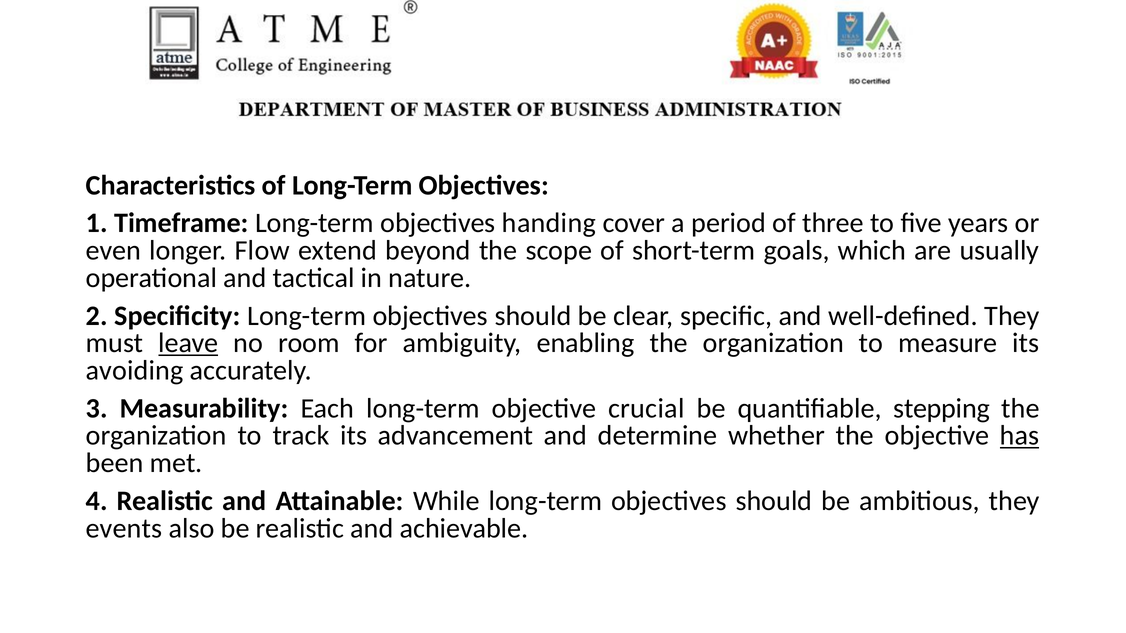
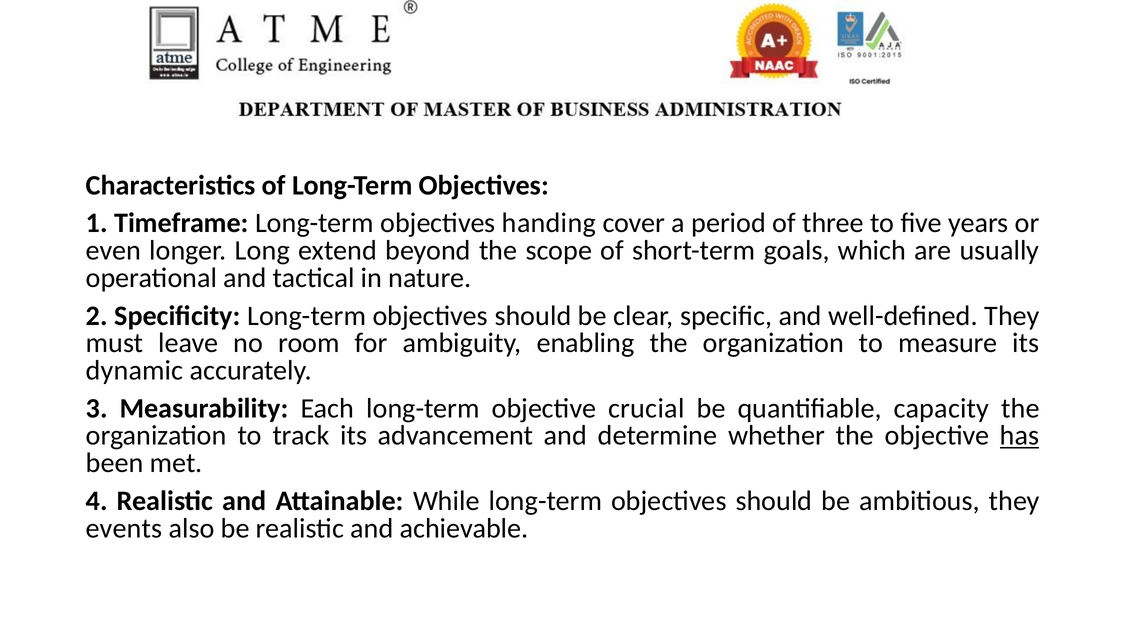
Flow: Flow -> Long
leave underline: present -> none
avoiding: avoiding -> dynamic
stepping: stepping -> capacity
